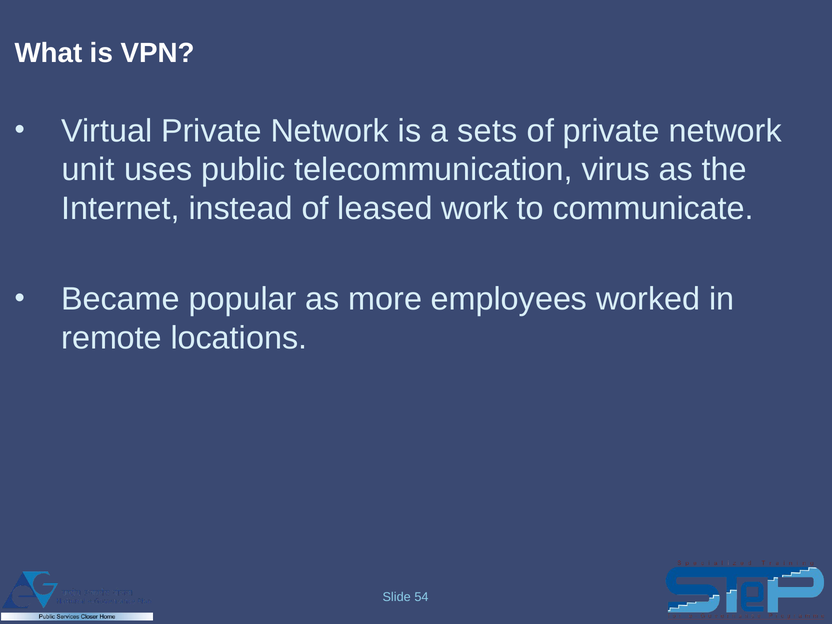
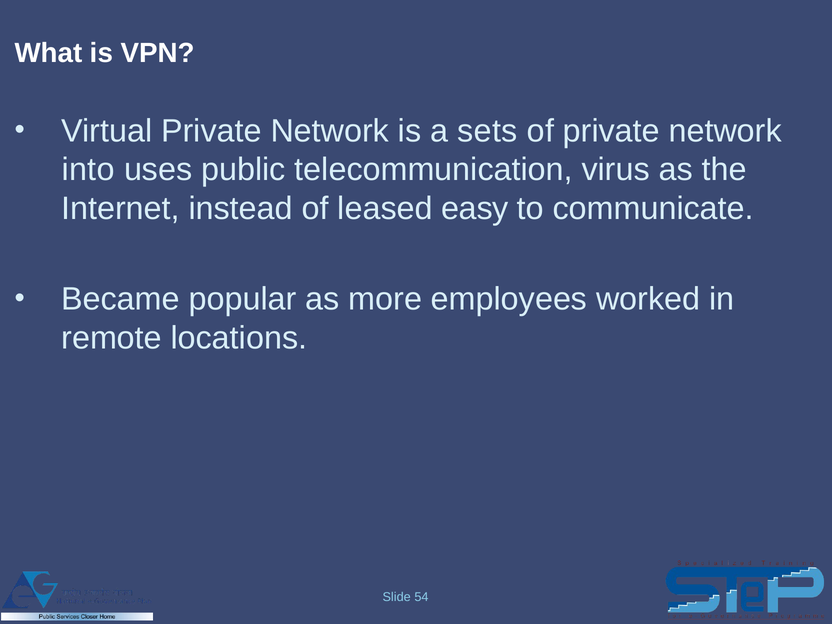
unit: unit -> into
work: work -> easy
